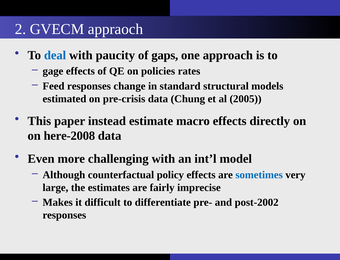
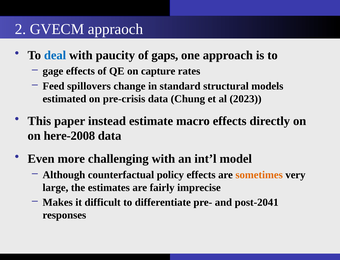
policies: policies -> capture
Feed responses: responses -> spillovers
2005: 2005 -> 2023
sometimes colour: blue -> orange
post-2002: post-2002 -> post-2041
